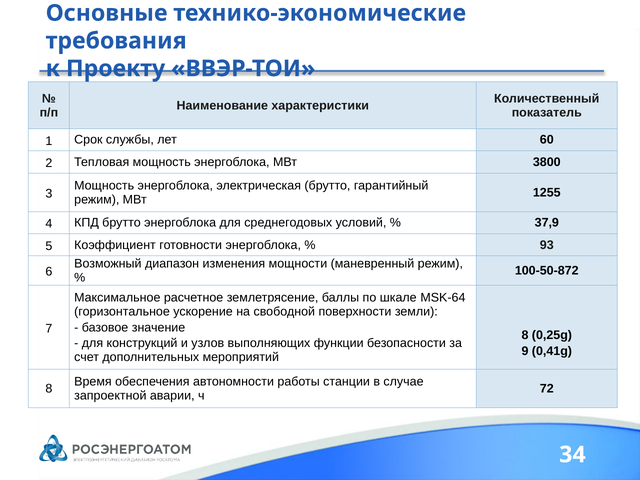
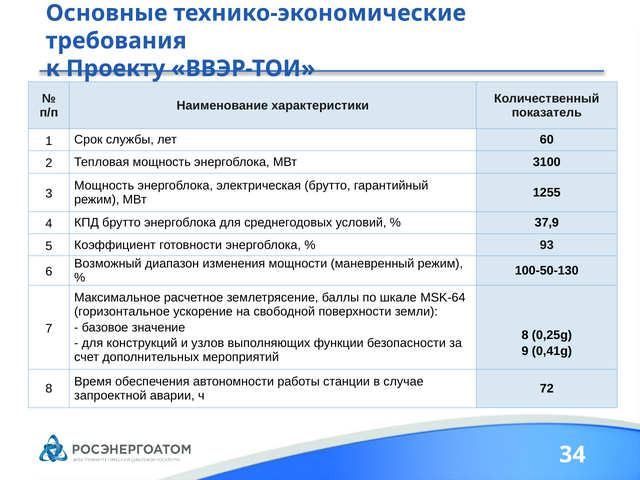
3800: 3800 -> 3100
100-50-872: 100-50-872 -> 100-50-130
